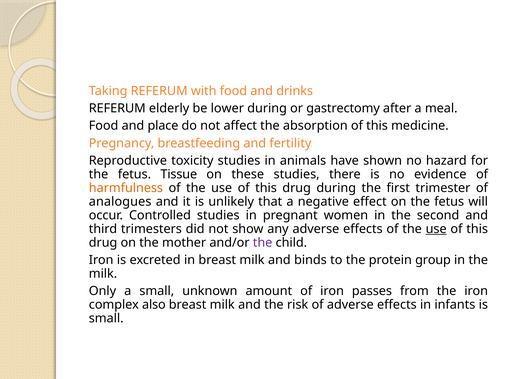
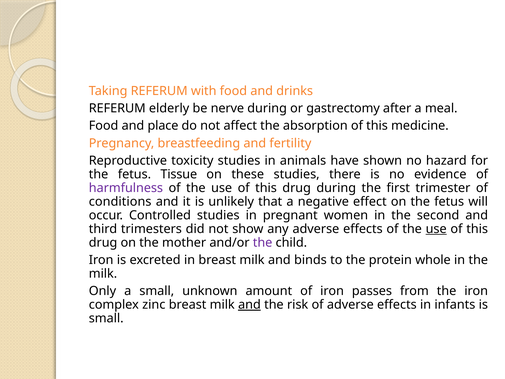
lower: lower -> nerve
harmfulness colour: orange -> purple
analogues: analogues -> conditions
group: group -> whole
also: also -> zinc
and at (249, 305) underline: none -> present
